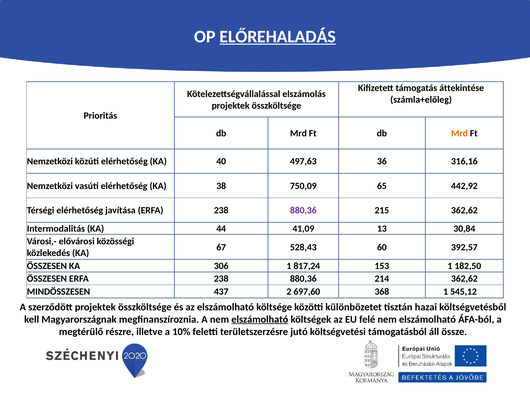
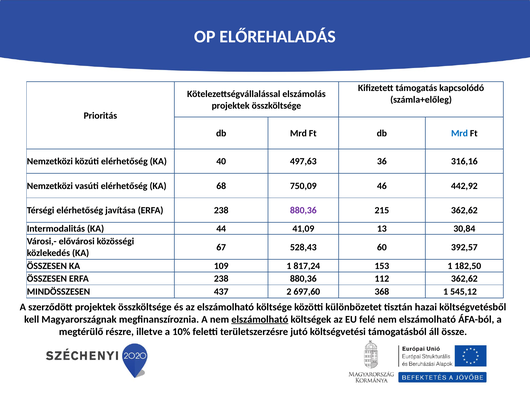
ELŐREHALADÁS underline: present -> none
áttekintése: áttekintése -> kapcsolódó
Mrd at (459, 134) colour: orange -> blue
38: 38 -> 68
65: 65 -> 46
306: 306 -> 109
214: 214 -> 112
